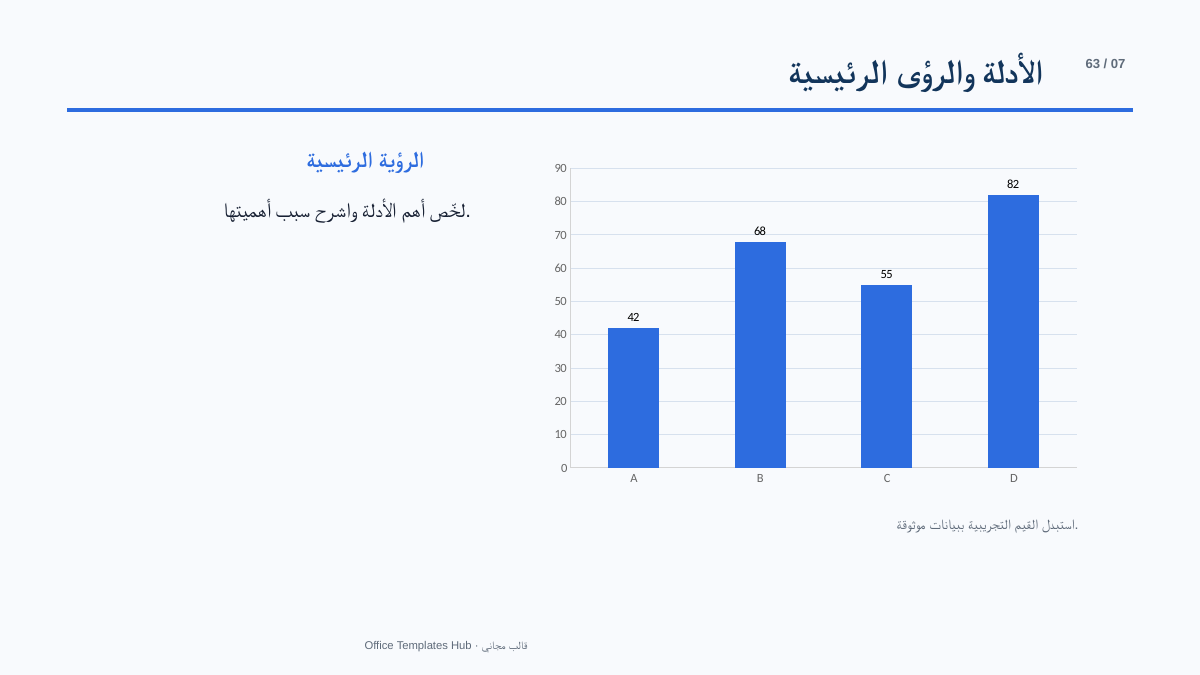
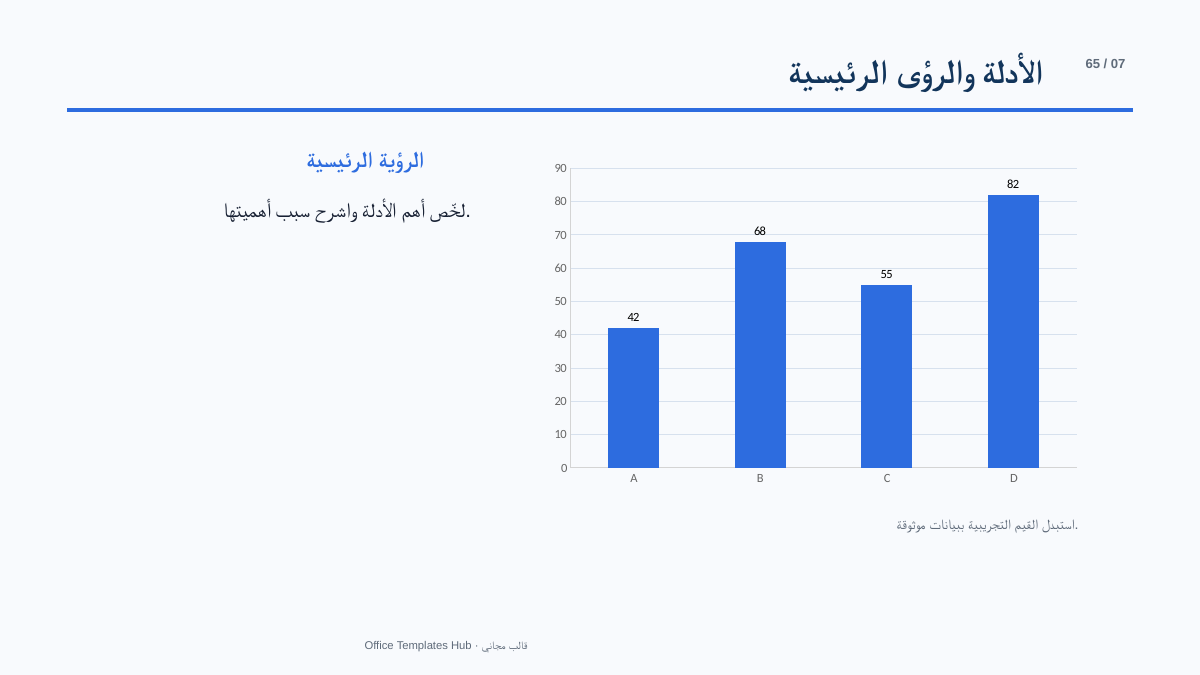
63: 63 -> 65
